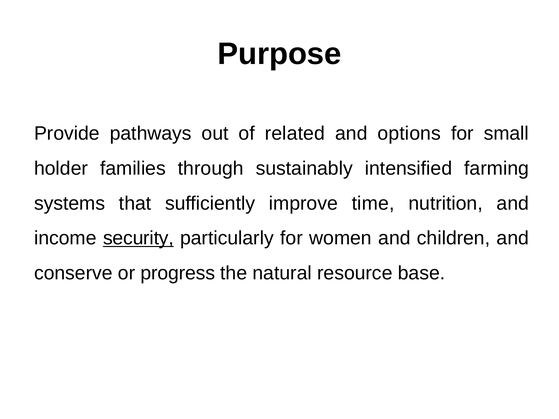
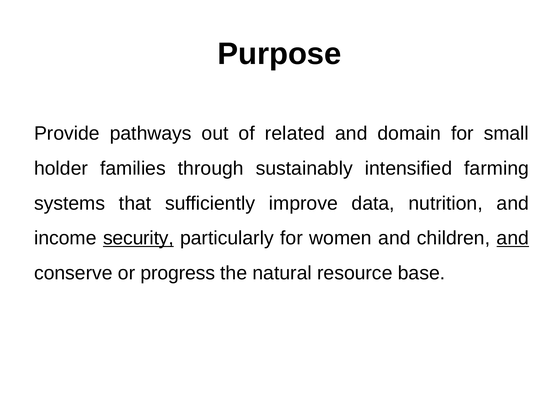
options: options -> domain
time: time -> data
and at (513, 238) underline: none -> present
